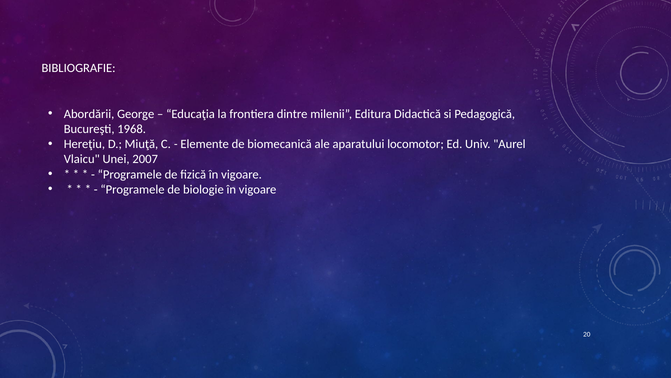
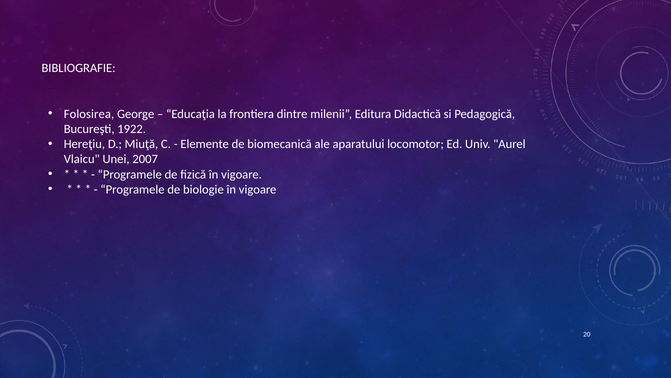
Abordării: Abordării -> Folosirea
1968: 1968 -> 1922
